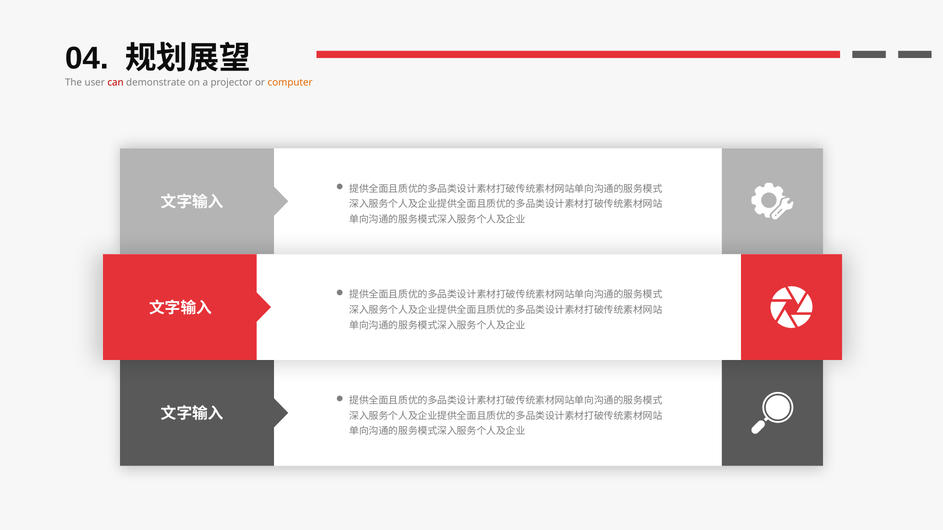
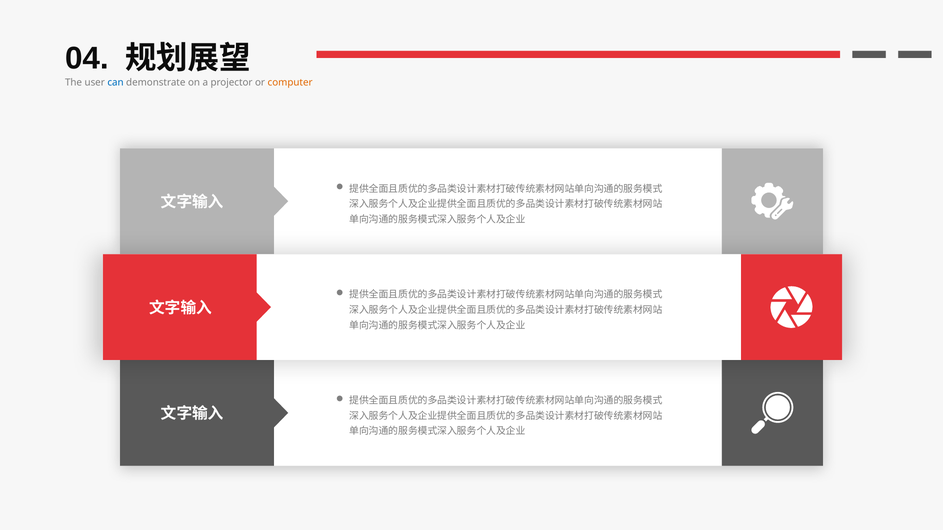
can colour: red -> blue
